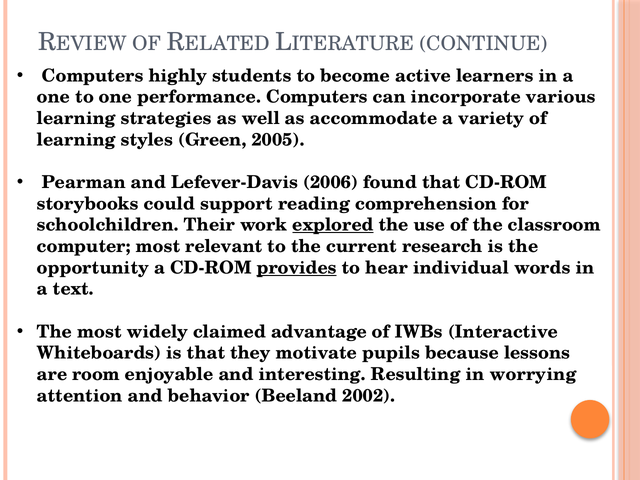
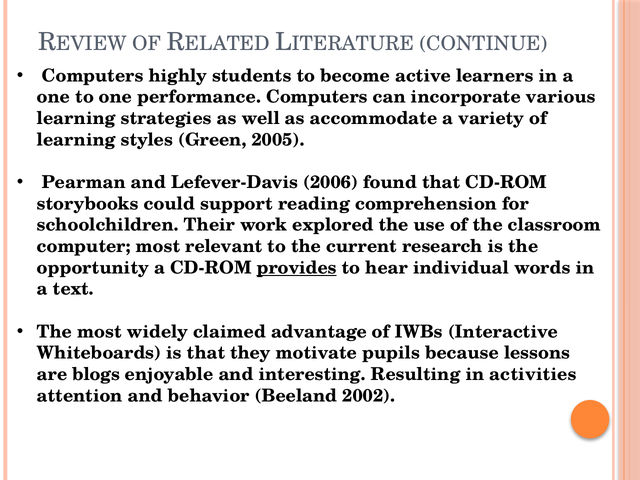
explored underline: present -> none
room: room -> blogs
worrying: worrying -> activities
